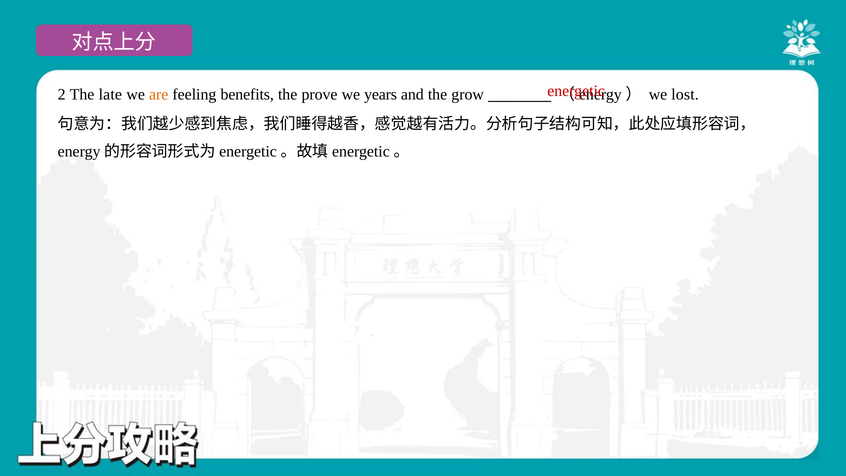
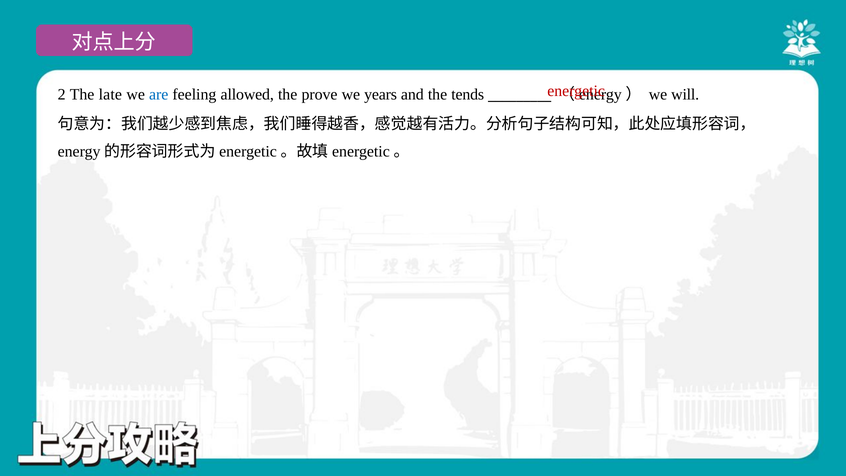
are colour: orange -> blue
benefits: benefits -> allowed
grow: grow -> tends
lost: lost -> will
